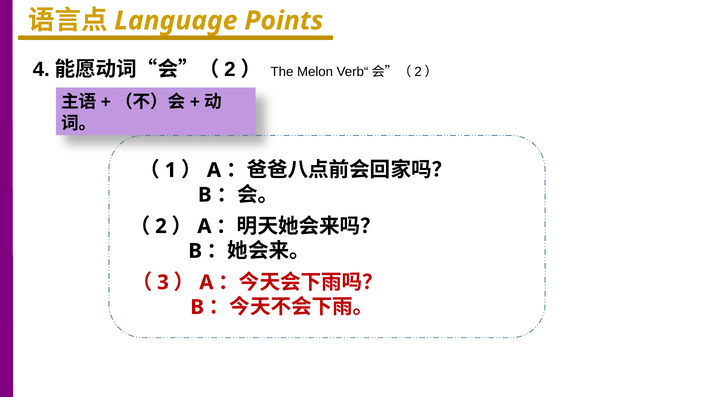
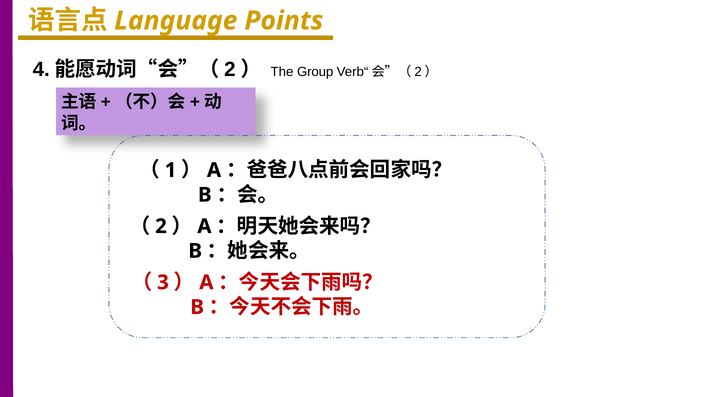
Melon: Melon -> Group
